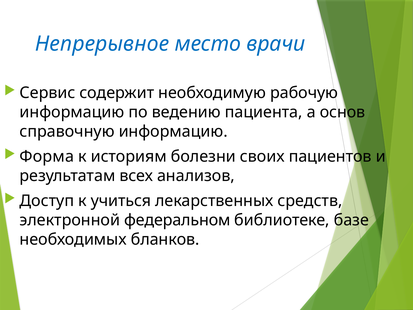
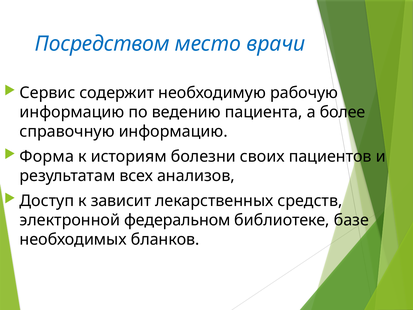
Непрерывное: Непрерывное -> Посредством
основ: основ -> более
учиться: учиться -> зависит
